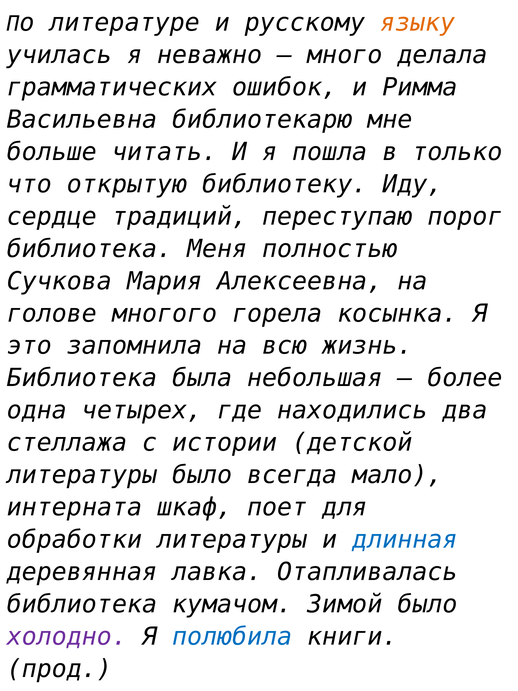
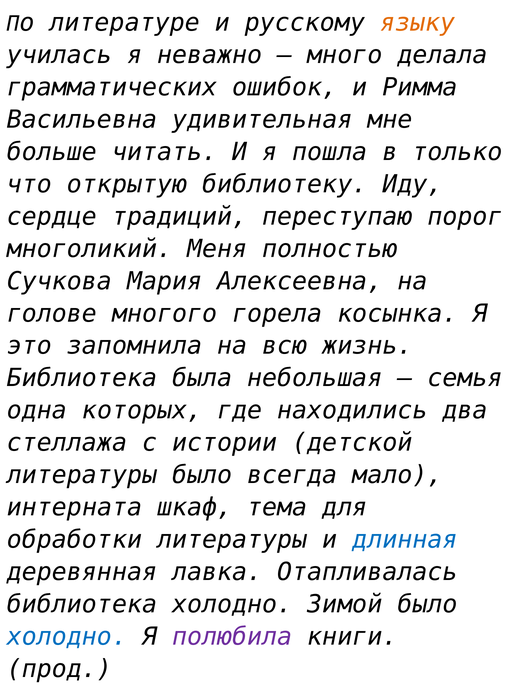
библиотекарю: библиотекарю -> удивительная
библиотека at (90, 249): библиотека -> многоликий
более: более -> семья
четырех: четырех -> которых
поет: поет -> тема
библиотека кумачом: кумачом -> холодно
холодно at (67, 636) colour: purple -> blue
полюбила colour: blue -> purple
